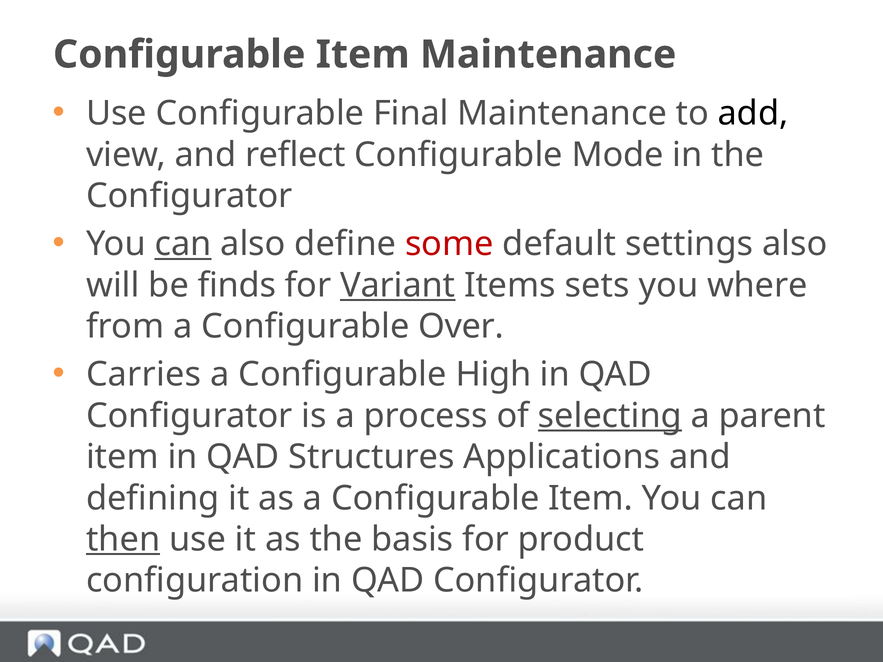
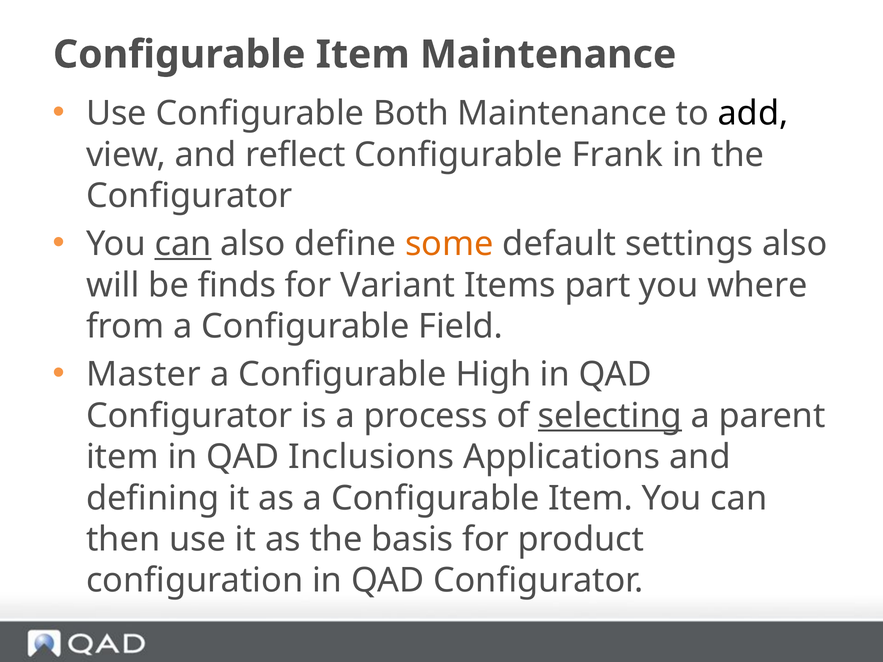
Final: Final -> Both
Mode: Mode -> Frank
some colour: red -> orange
Variant underline: present -> none
sets: sets -> part
Over: Over -> Field
Carries: Carries -> Master
Structures: Structures -> Inclusions
then underline: present -> none
